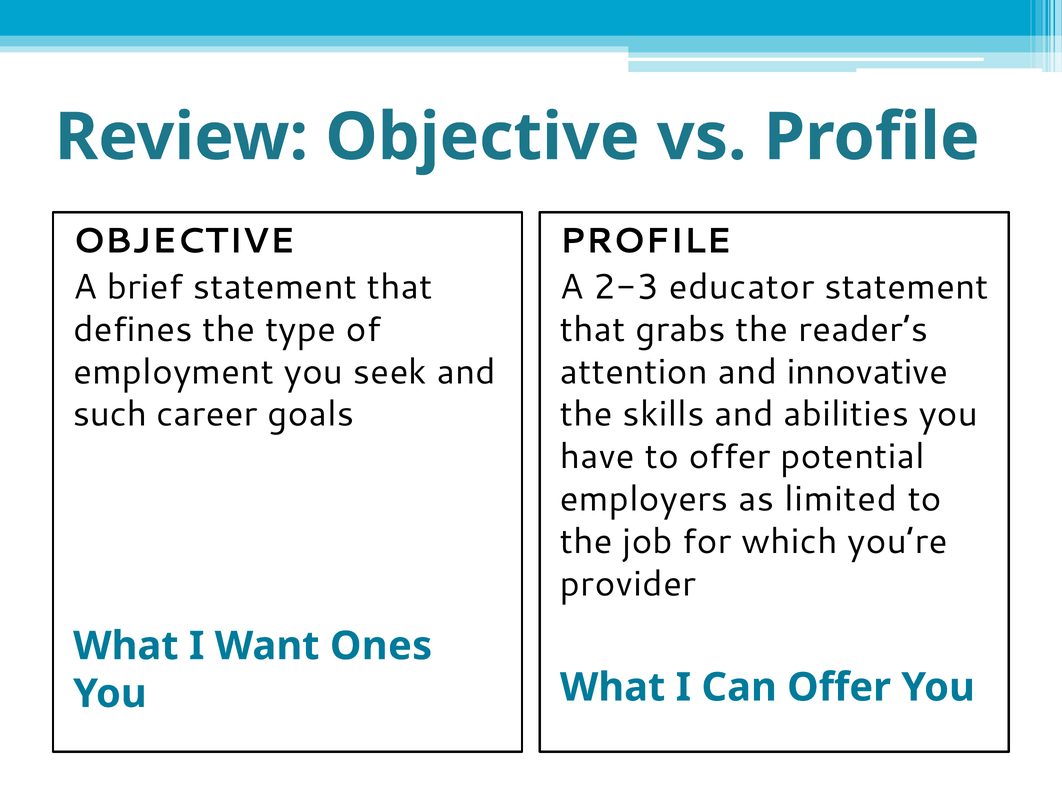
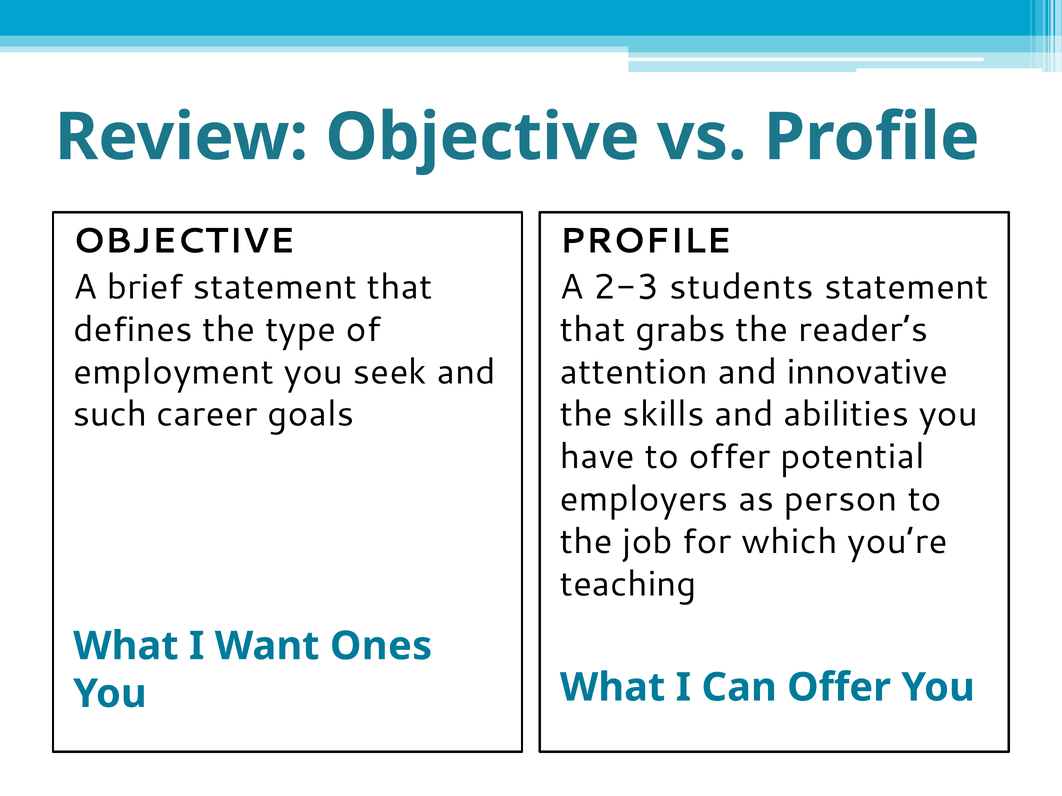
educator: educator -> students
limited: limited -> person
provider: provider -> teaching
